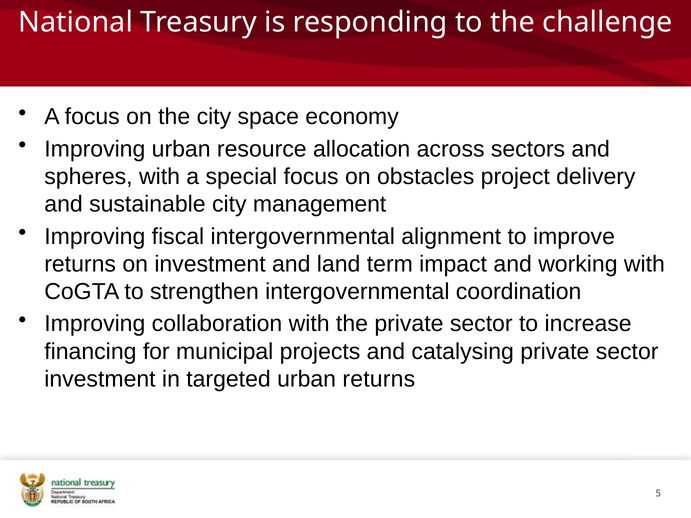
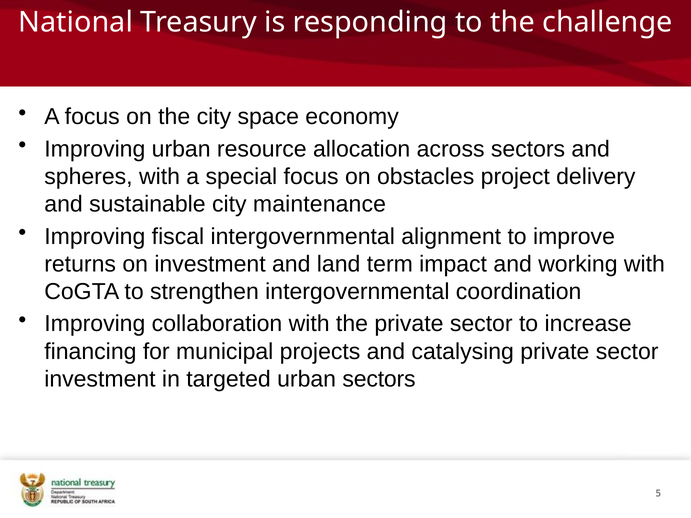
management: management -> maintenance
urban returns: returns -> sectors
